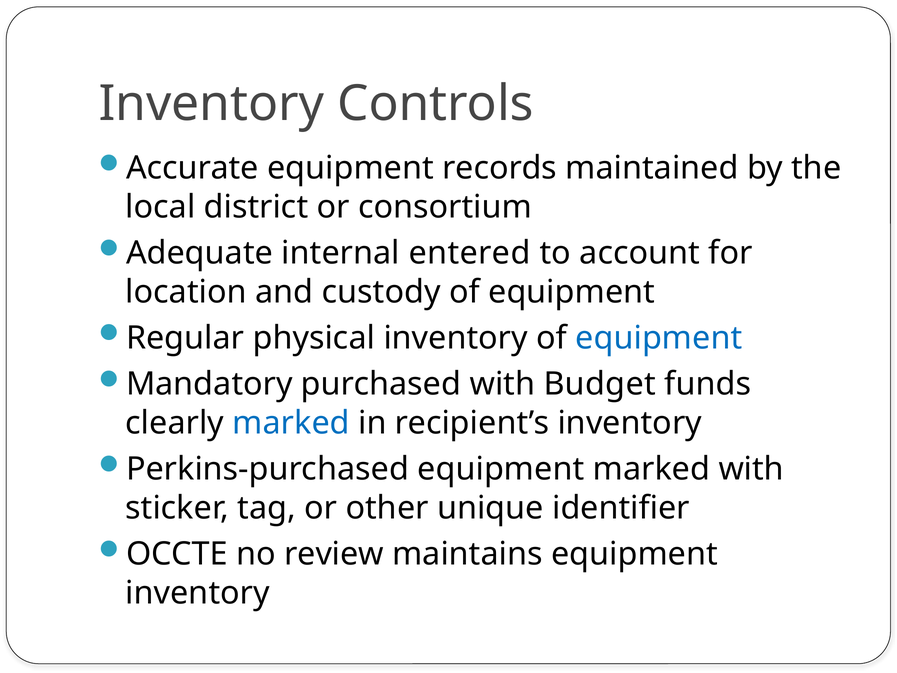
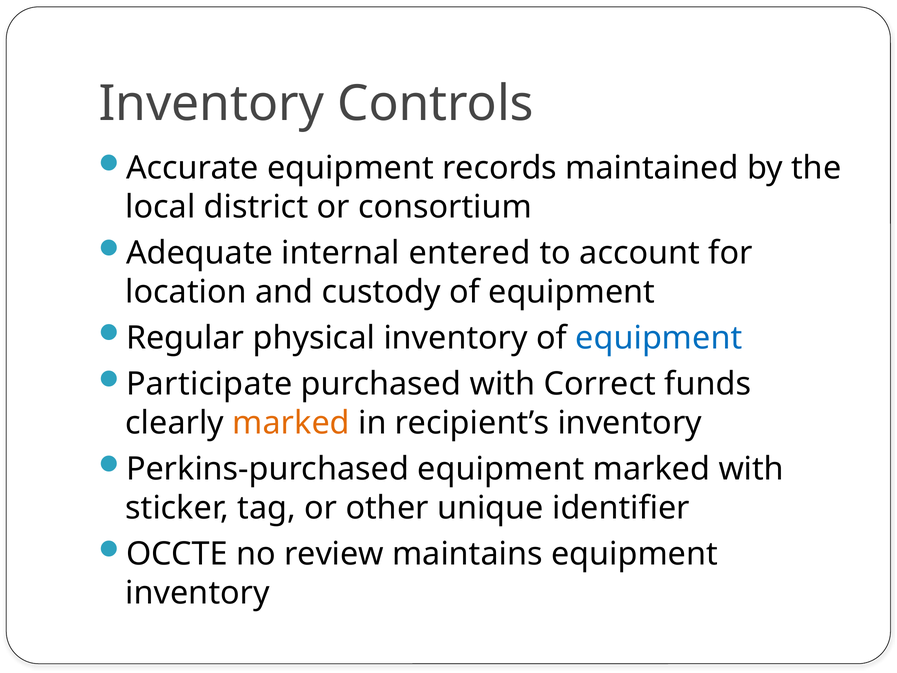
Mandatory: Mandatory -> Participate
Budget: Budget -> Correct
marked at (291, 423) colour: blue -> orange
